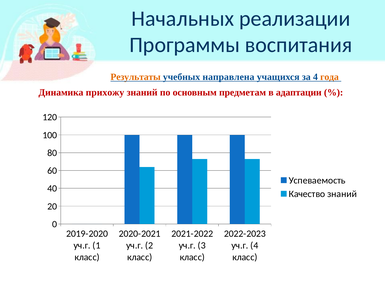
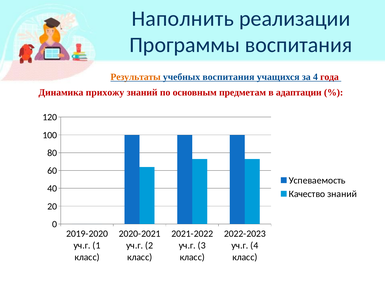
Начальных: Начальных -> Наполнить
учебных направлена: направлена -> воспитания
года colour: orange -> red
